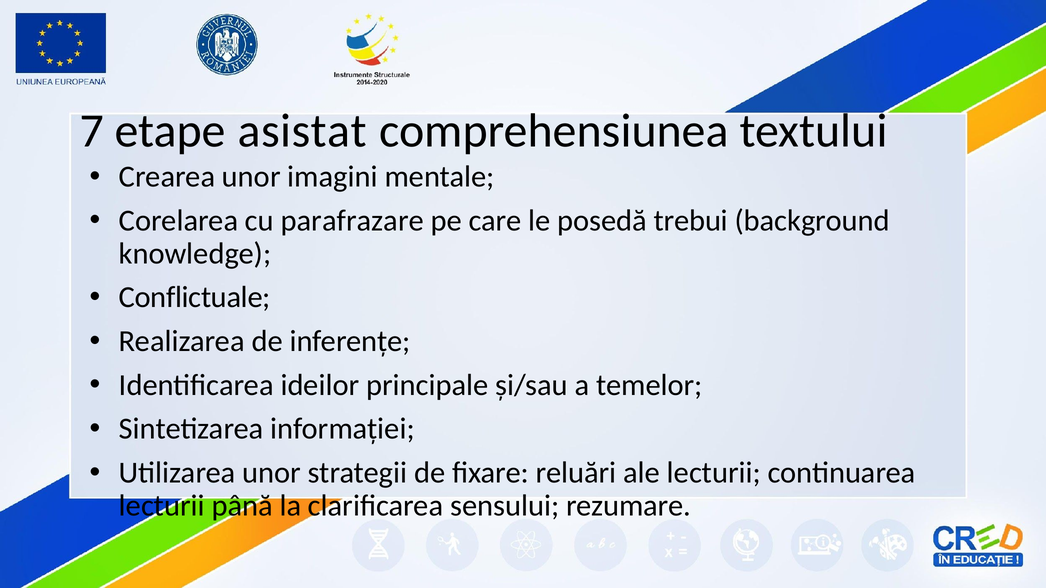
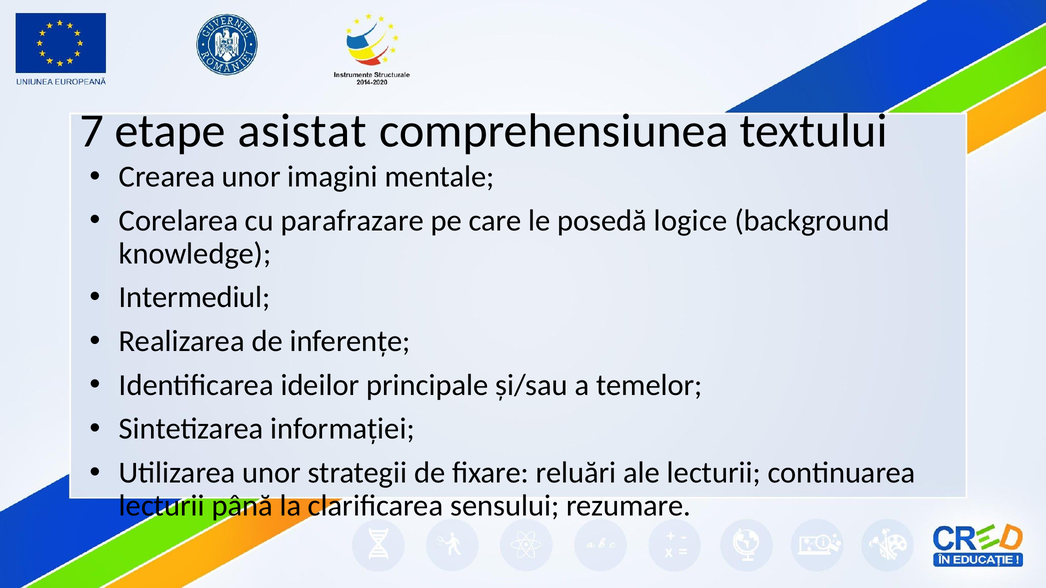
trebui: trebui -> logice
Conflictuale: Conflictuale -> Intermediul
